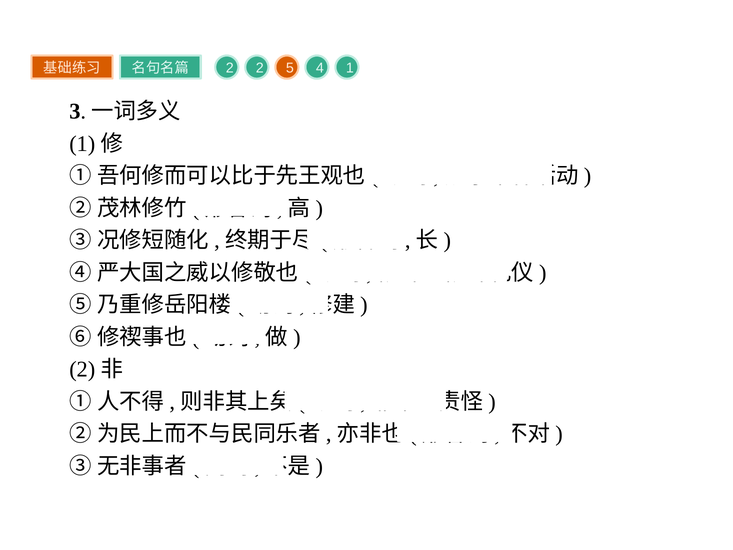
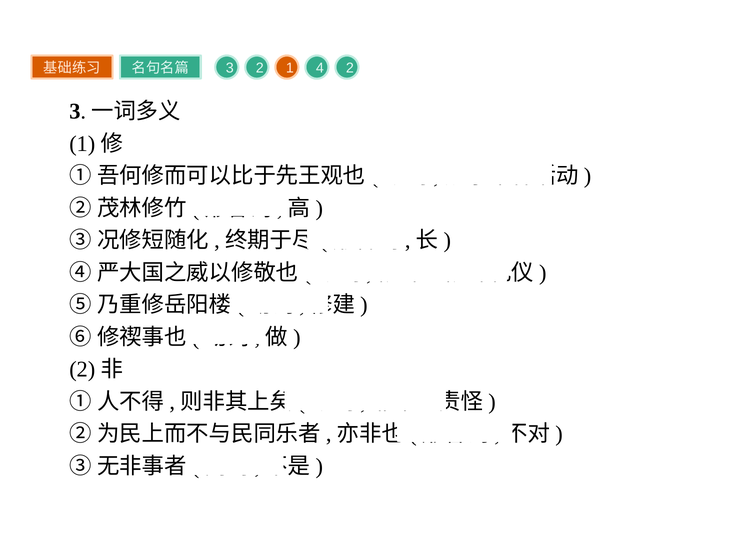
2 at (230, 68): 2 -> 3
5: 5 -> 1
4 1: 1 -> 2
